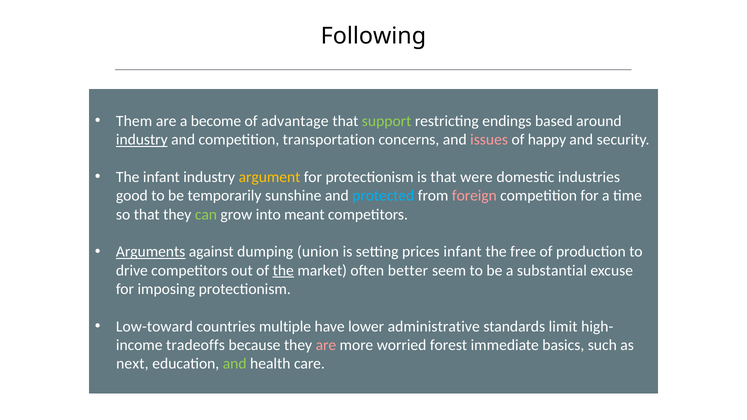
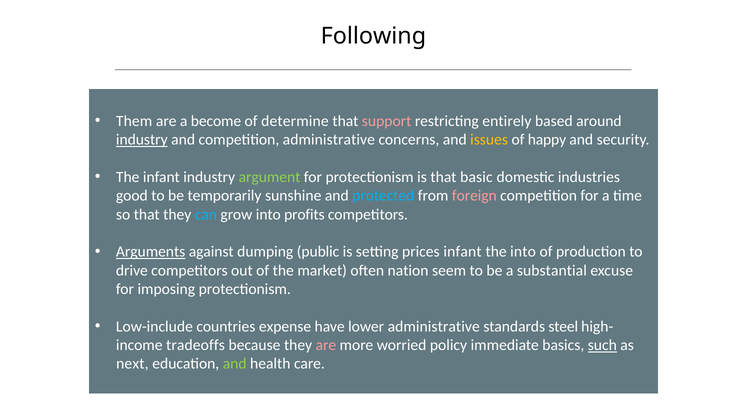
advantage: advantage -> determine
support colour: light green -> pink
endings: endings -> entirely
competition transportation: transportation -> administrative
issues colour: pink -> yellow
argument colour: yellow -> light green
were: were -> basic
can colour: light green -> light blue
meant: meant -> profits
union: union -> public
the free: free -> into
the at (283, 271) underline: present -> none
better: better -> nation
Low-toward: Low-toward -> Low-include
multiple: multiple -> expense
limit: limit -> steel
forest: forest -> policy
such underline: none -> present
